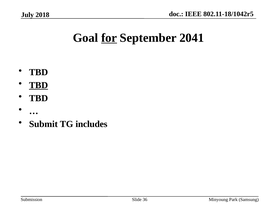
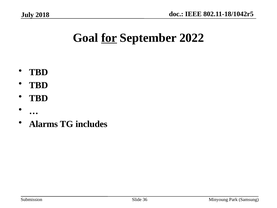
2041: 2041 -> 2022
TBD at (39, 85) underline: present -> none
Submit: Submit -> Alarms
